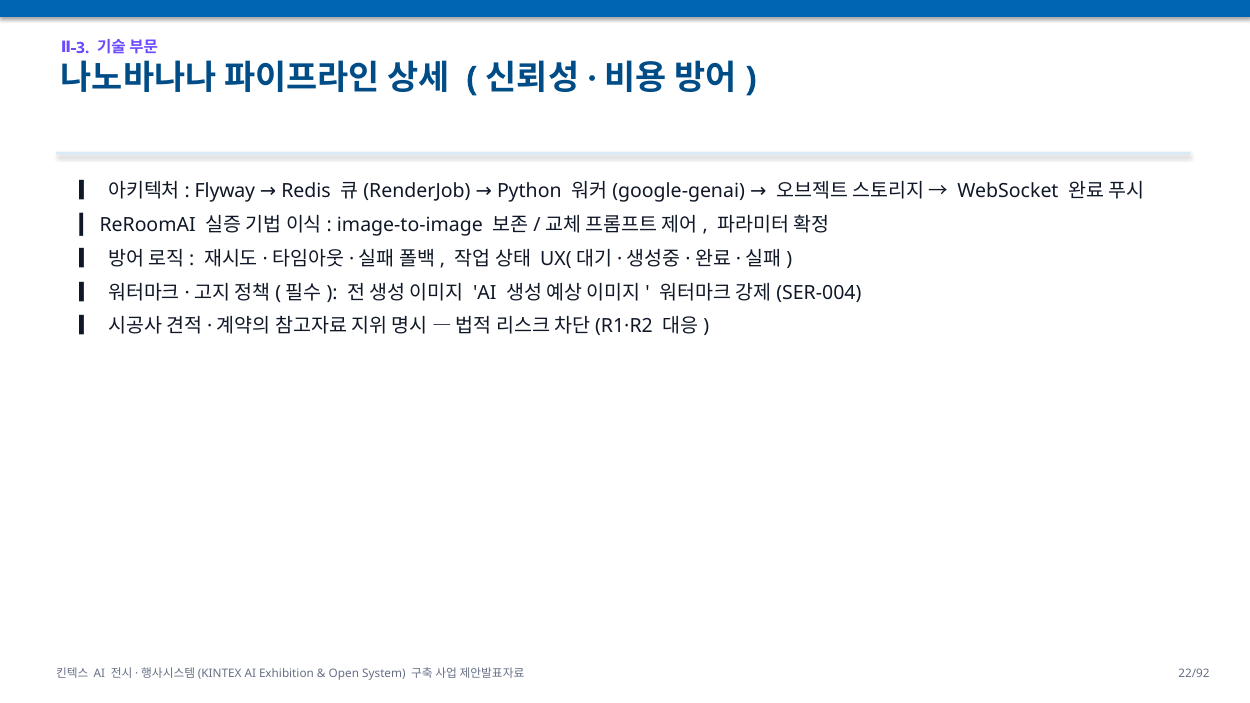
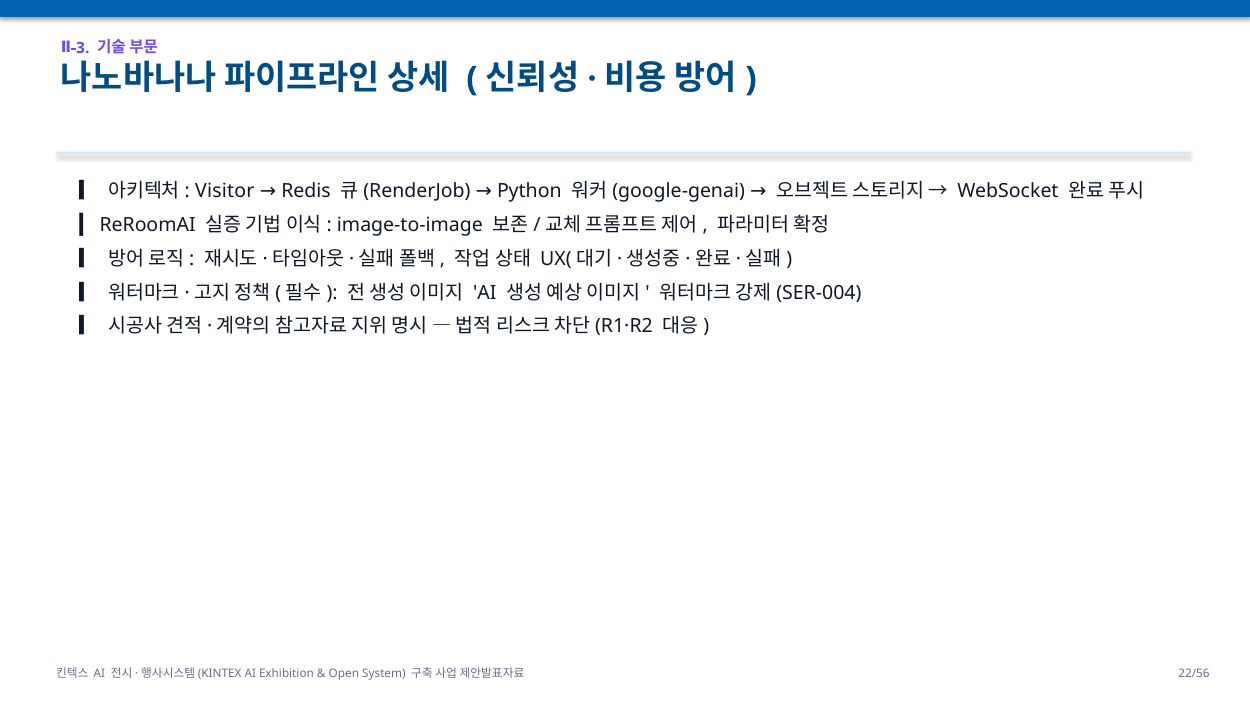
Flyway: Flyway -> Visitor
22/92: 22/92 -> 22/56
